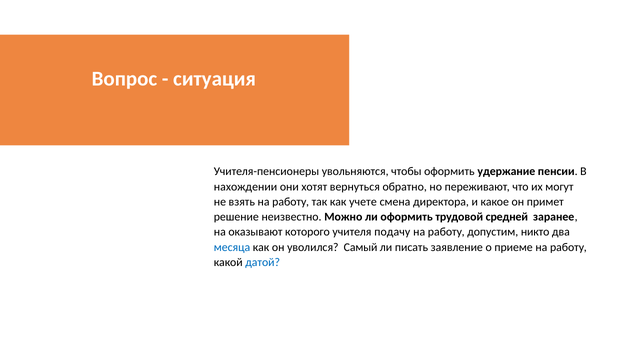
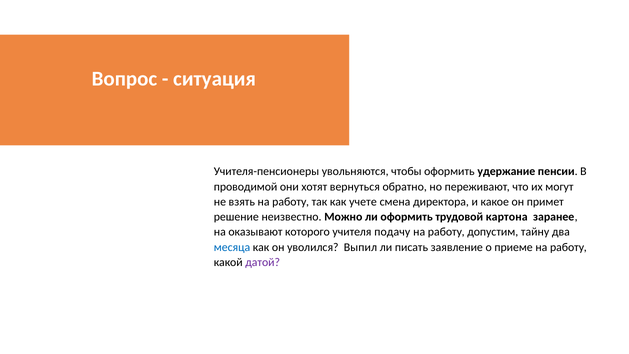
нахождении: нахождении -> проводимой
средней: средней -> картона
никто: никто -> тайну
Самый: Самый -> Выпил
датой colour: blue -> purple
